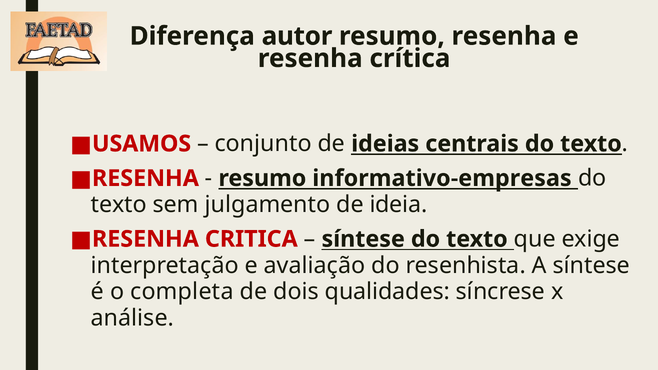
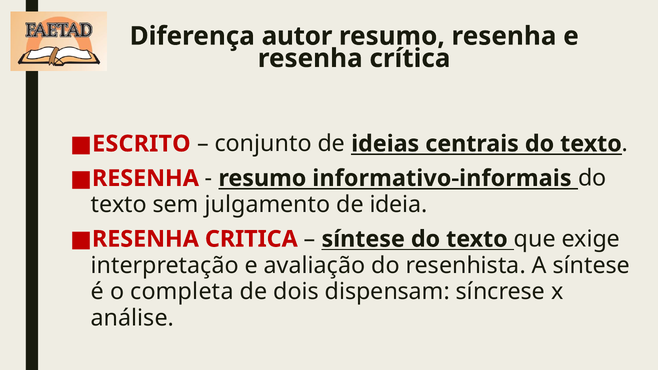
USAMOS: USAMOS -> ESCRITO
informativo-empresas: informativo-empresas -> informativo-informais
qualidades: qualidades -> dispensam
